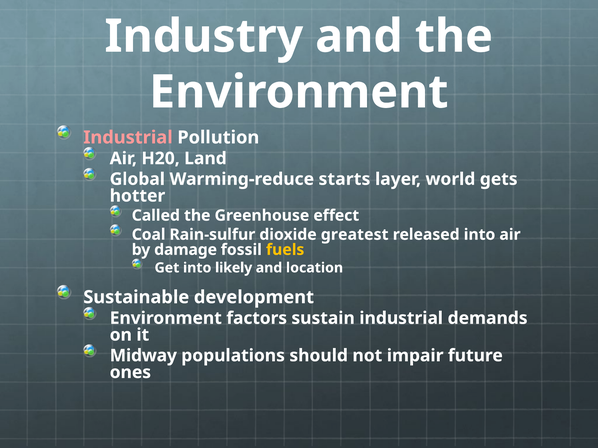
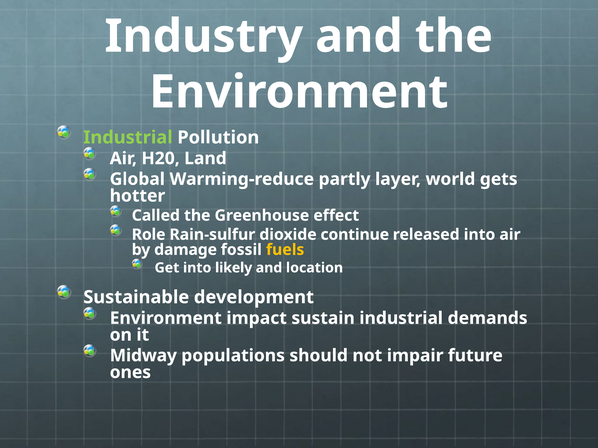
Industrial at (128, 138) colour: pink -> light green
starts: starts -> partly
Coal: Coal -> Role
greatest: greatest -> continue
factors: factors -> impact
